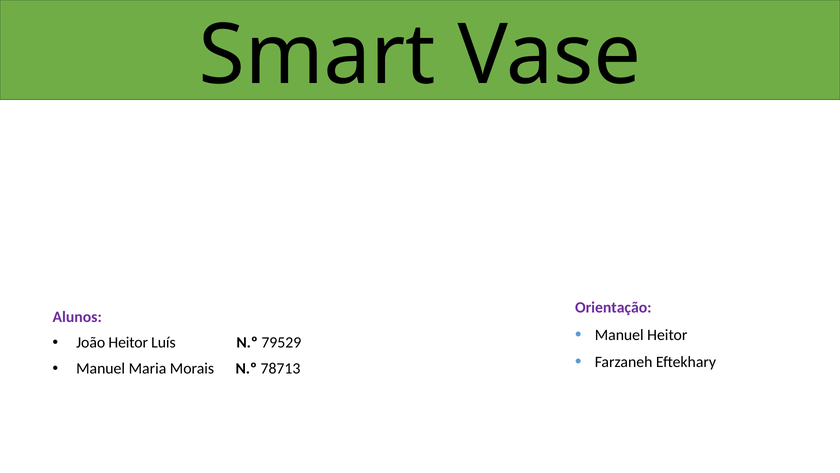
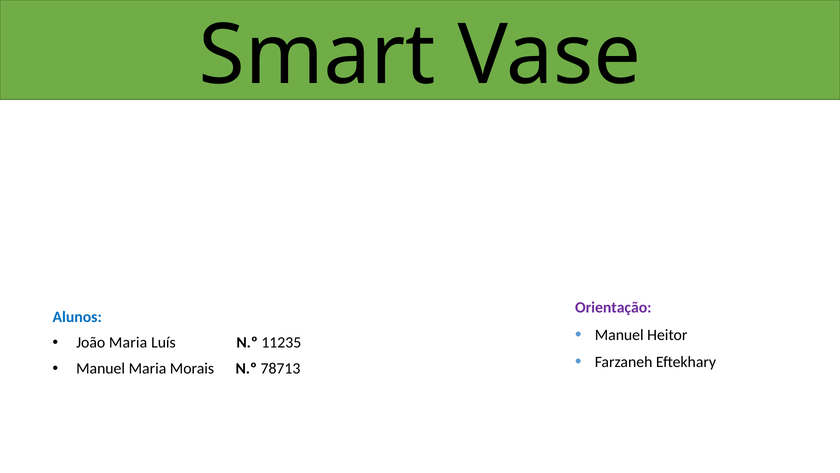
Alunos colour: purple -> blue
João Heitor: Heitor -> Maria
79529: 79529 -> 11235
